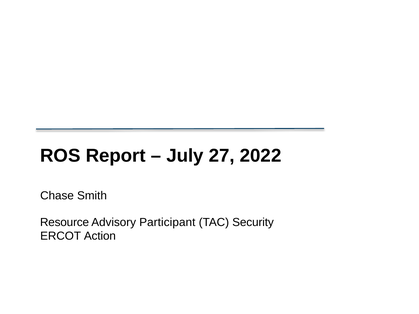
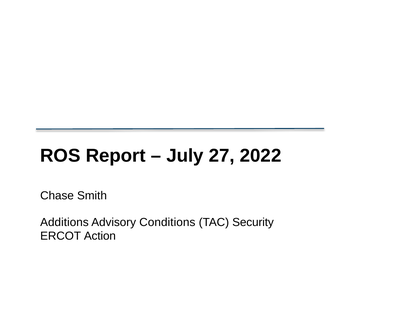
Resource: Resource -> Additions
Participant: Participant -> Conditions
